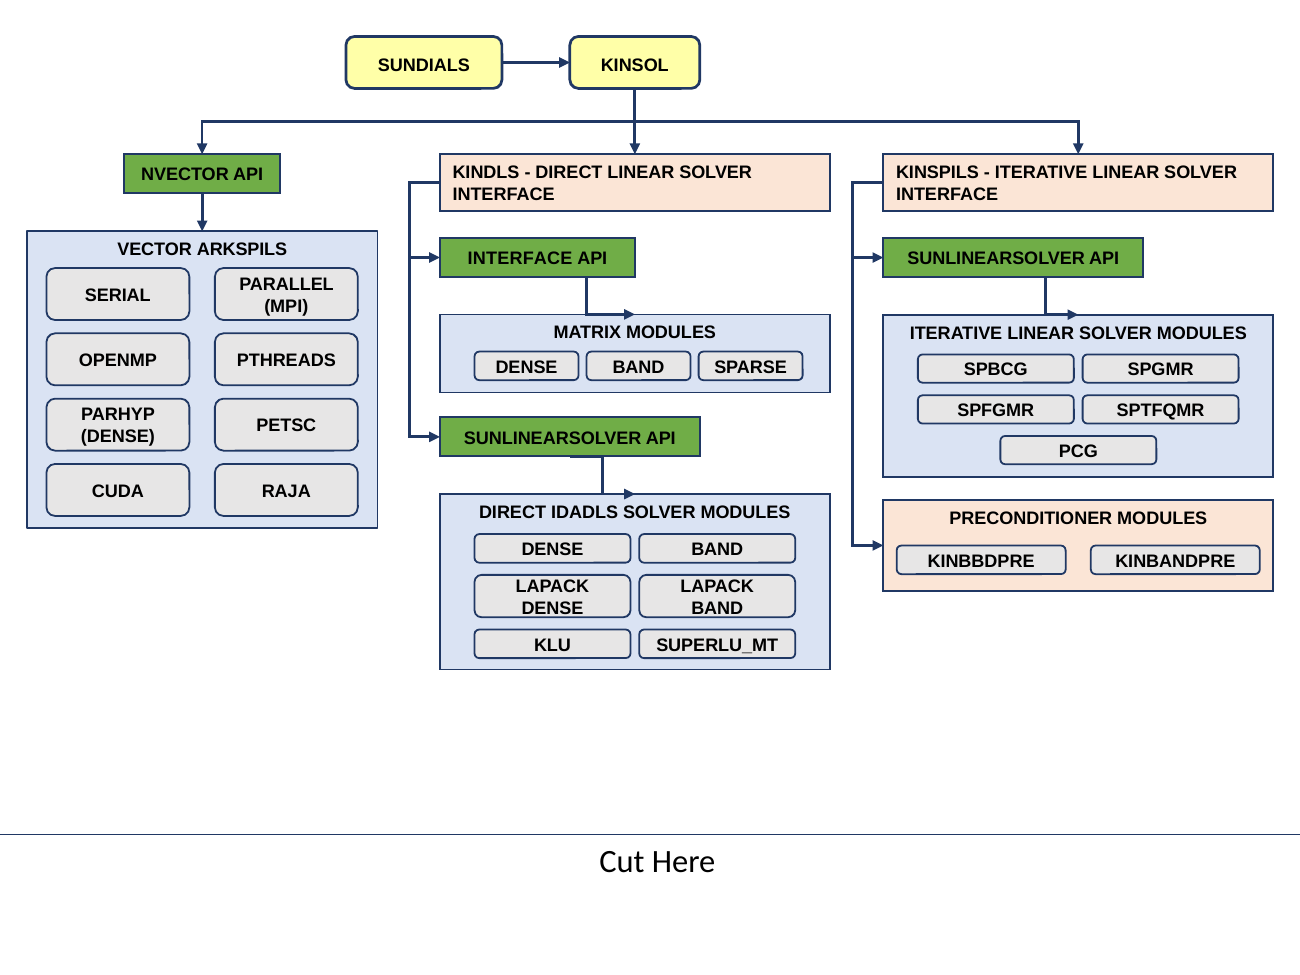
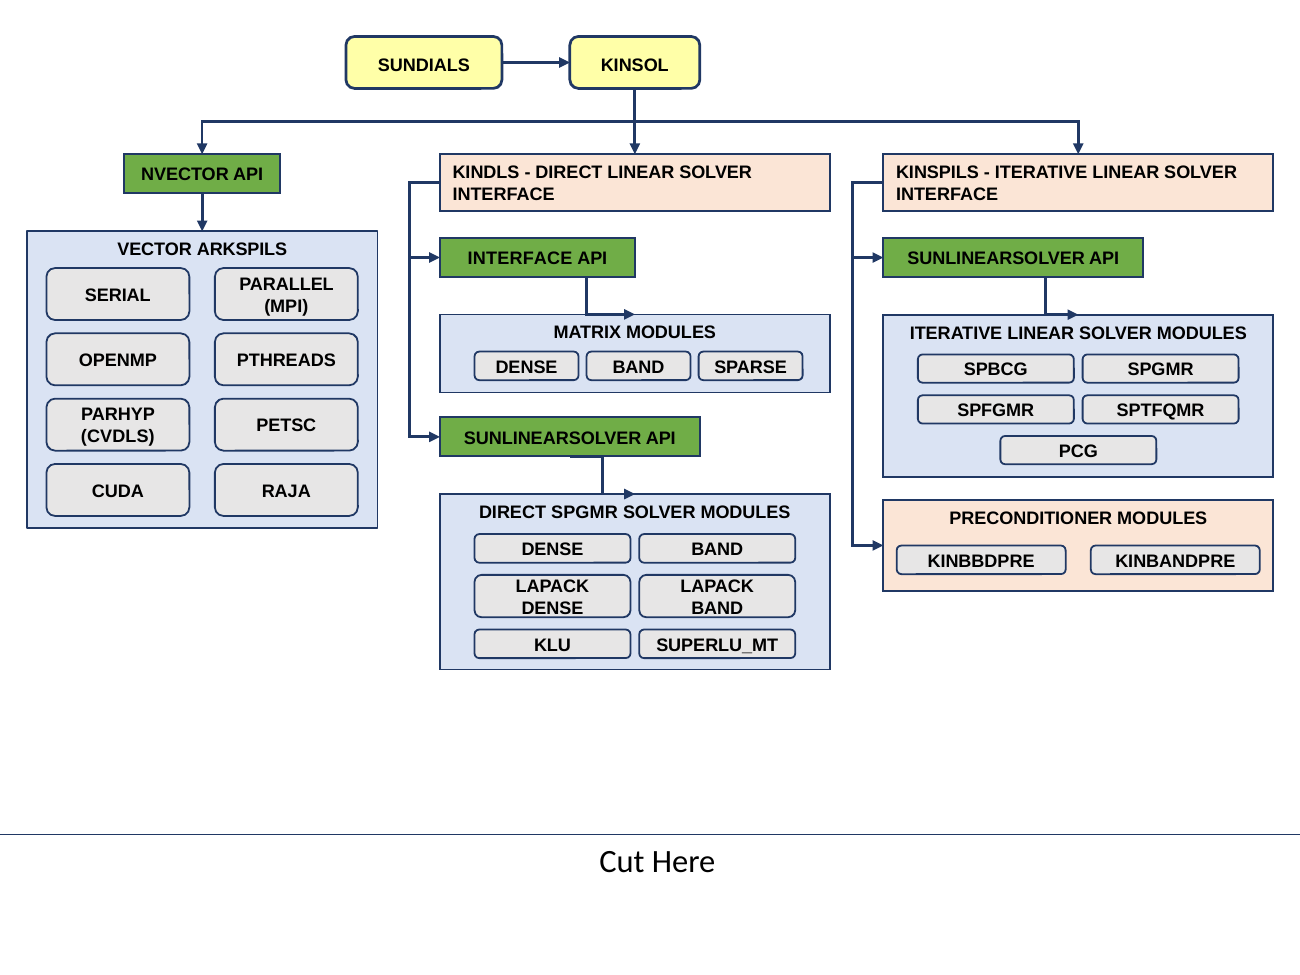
DENSE at (118, 437): DENSE -> CVDLS
DIRECT IDADLS: IDADLS -> SPGMR
